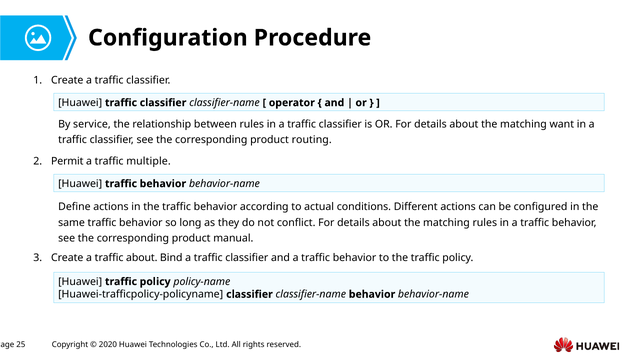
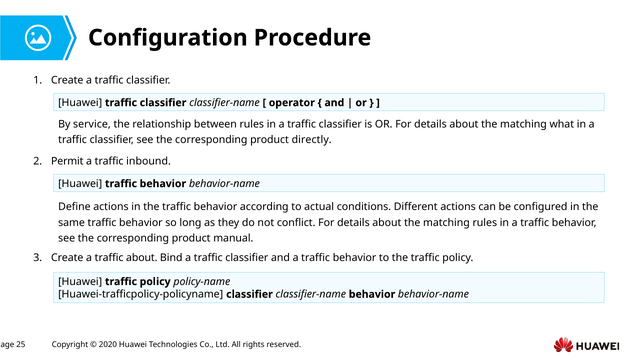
want: want -> what
routing: routing -> directly
multiple: multiple -> inbound
